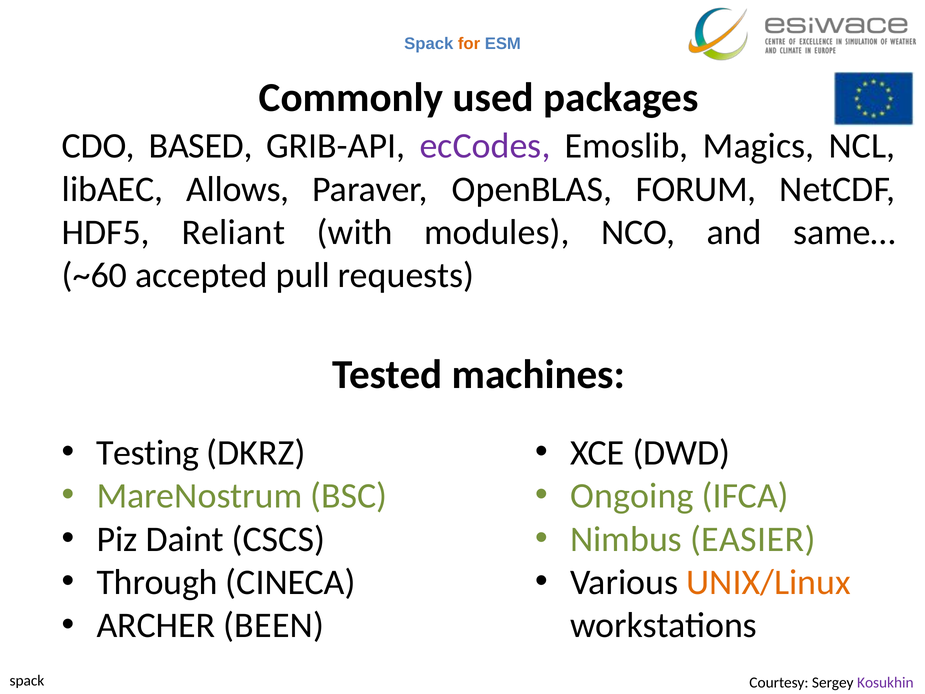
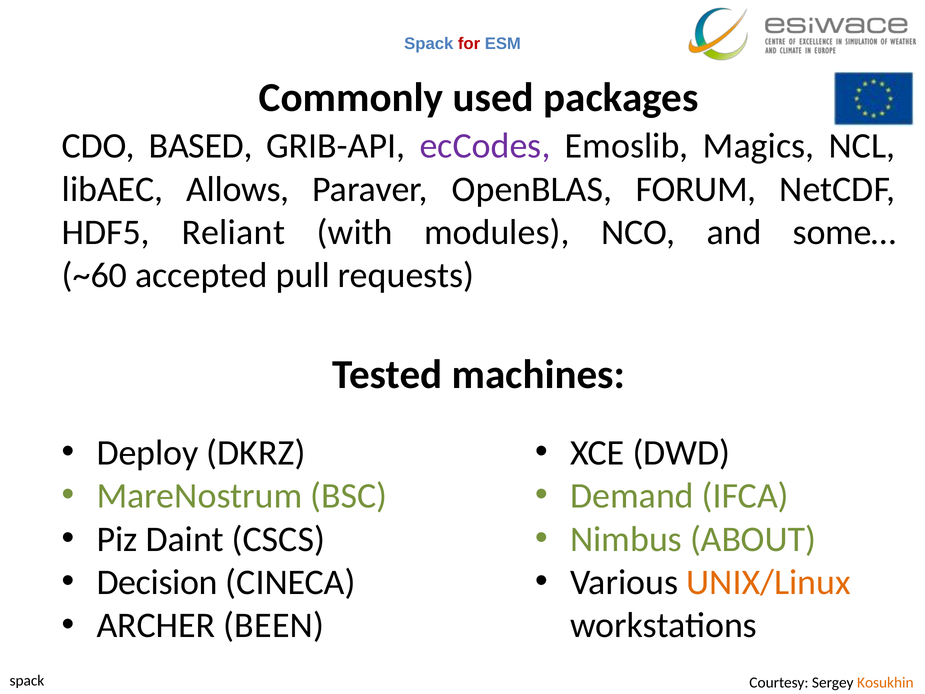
for colour: orange -> red
same…: same… -> some…
Testing: Testing -> Deploy
Ongoing: Ongoing -> Demand
EASIER: EASIER -> ABOUT
Through: Through -> Decision
Kosukhin colour: purple -> orange
